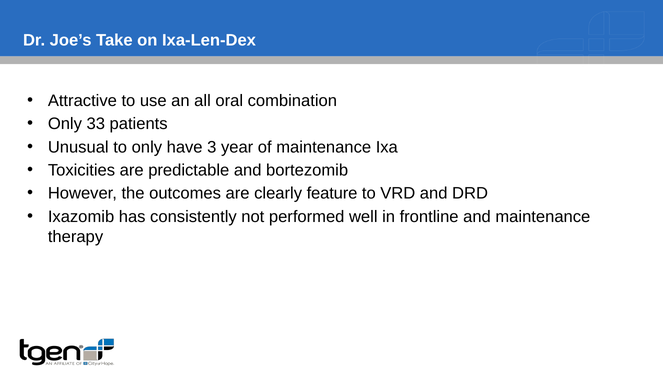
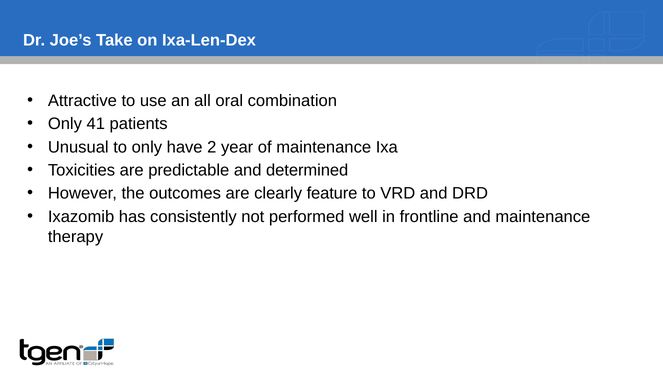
33: 33 -> 41
3: 3 -> 2
bortezomib: bortezomib -> determined
